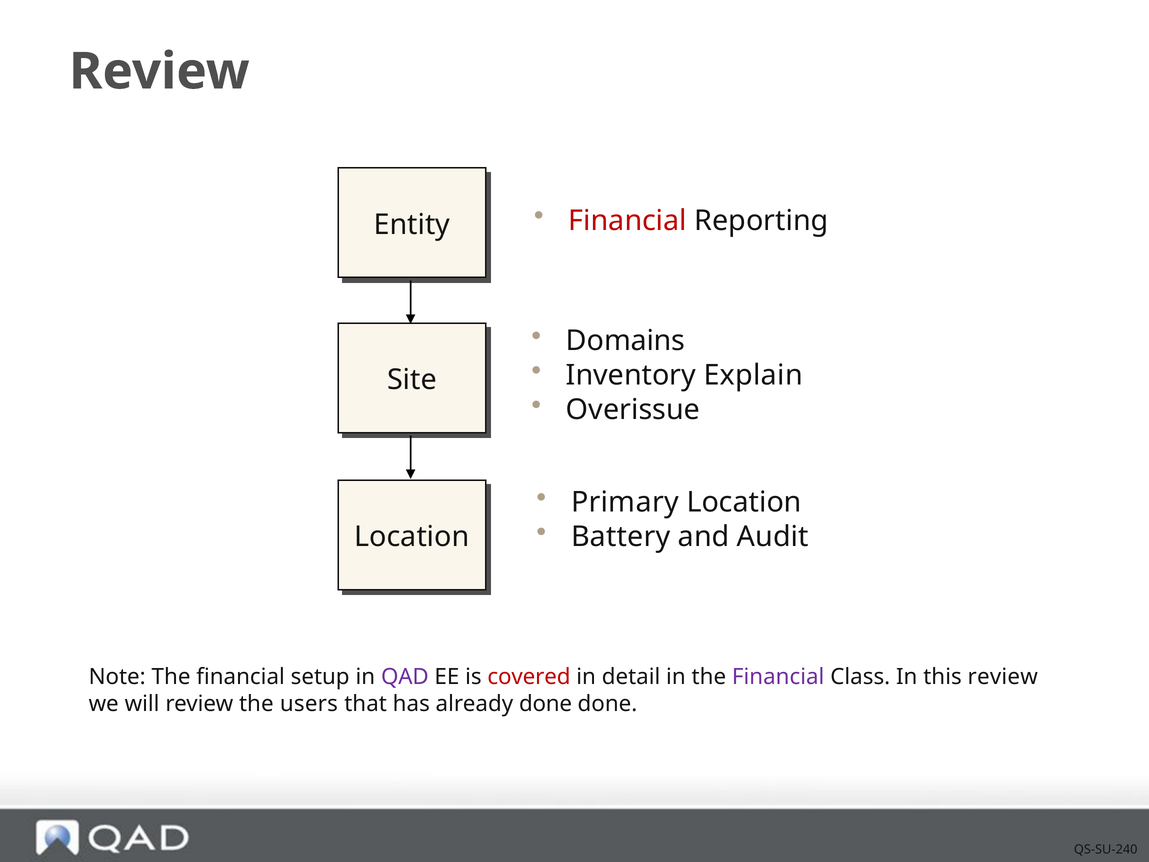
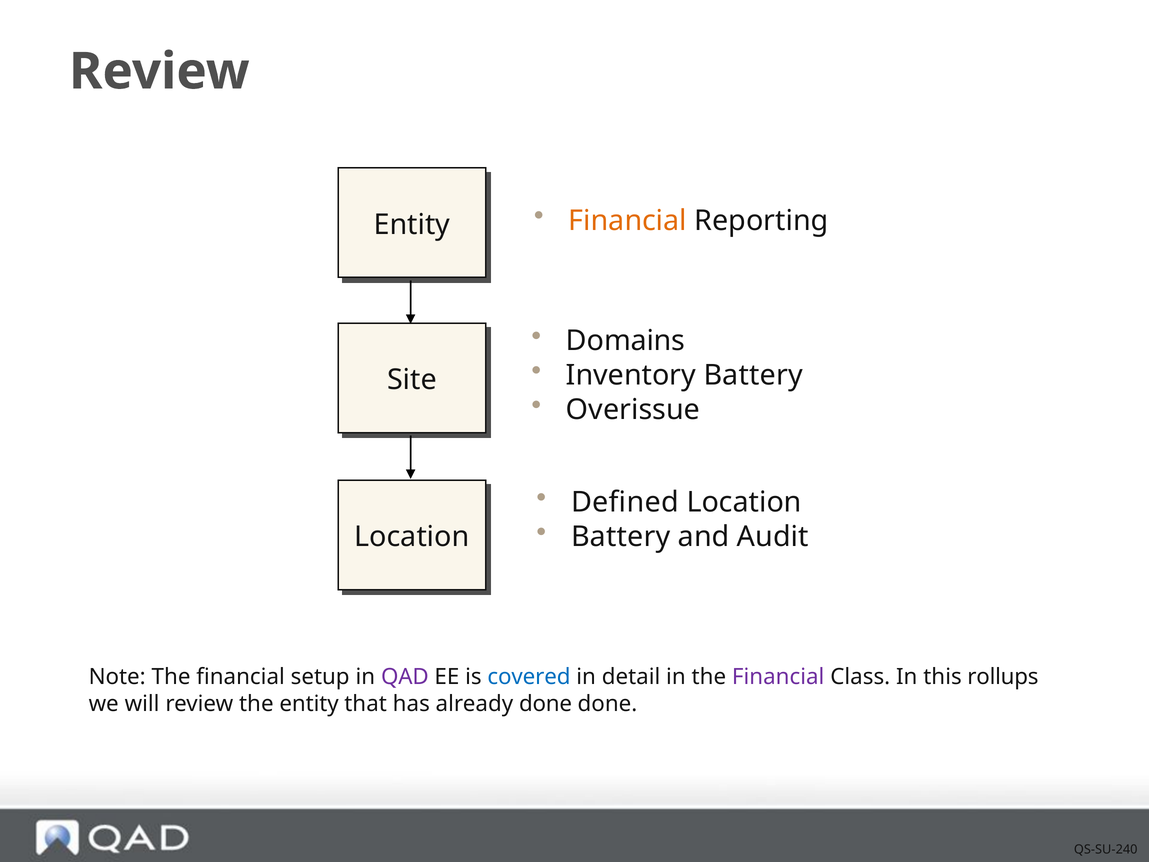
Financial at (628, 221) colour: red -> orange
Inventory Explain: Explain -> Battery
Primary: Primary -> Defined
covered colour: red -> blue
this review: review -> rollups
the users: users -> entity
